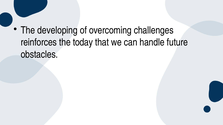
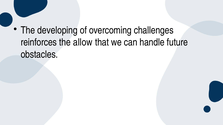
today: today -> allow
